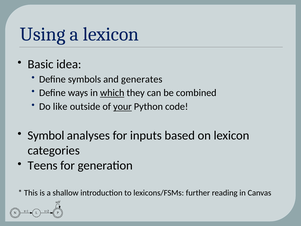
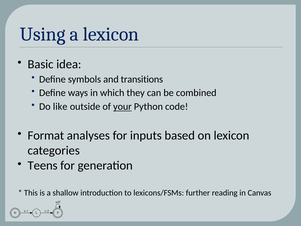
generates: generates -> transitions
which underline: present -> none
Symbol: Symbol -> Format
